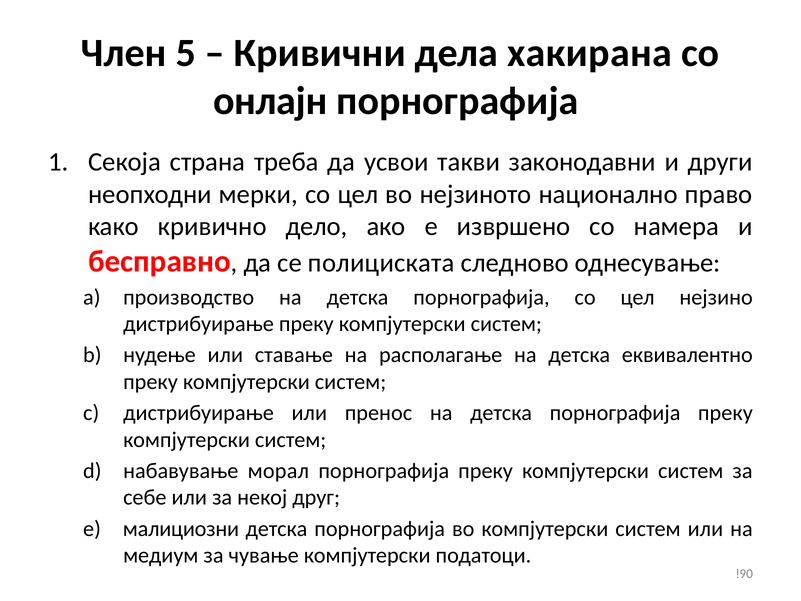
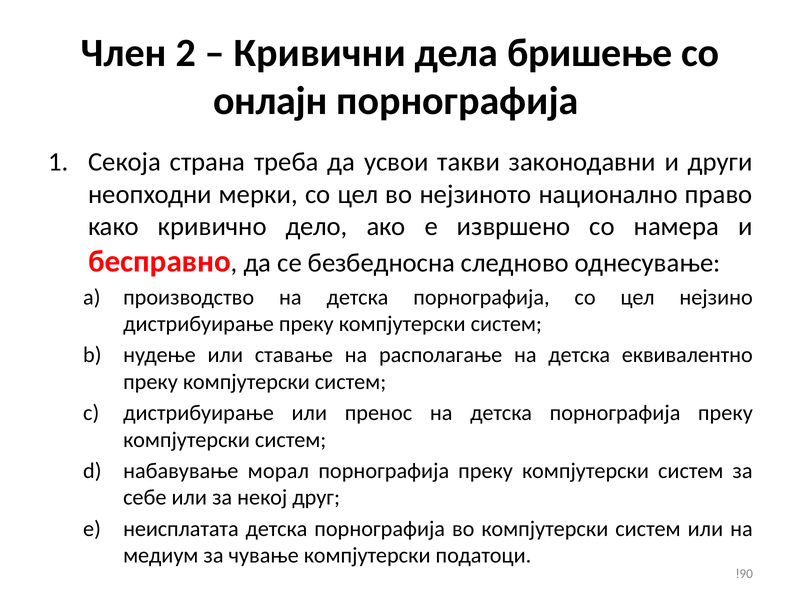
5: 5 -> 2
хакирана: хакирана -> бришење
полициската: полициската -> безбедносна
малициозни: малициозни -> неисплатата
